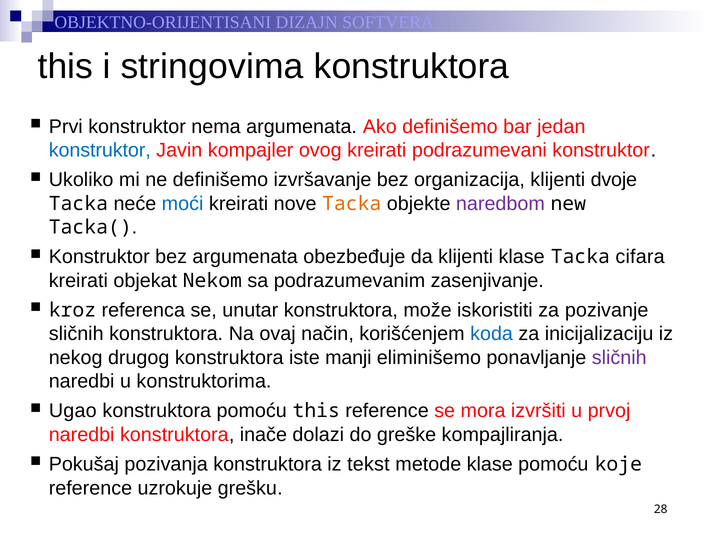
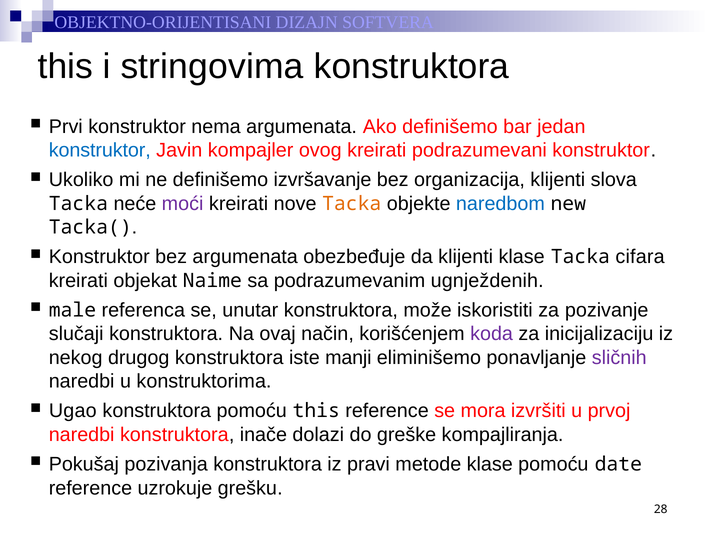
dvoje: dvoje -> slova
moći colour: blue -> purple
naredbom colour: purple -> blue
Nekom: Nekom -> Naime
zasenjivanje: zasenjivanje -> ugnježdenih
kroz: kroz -> male
sličnih at (76, 334): sličnih -> slučaji
koda colour: blue -> purple
tekst: tekst -> pravi
koje: koje -> date
